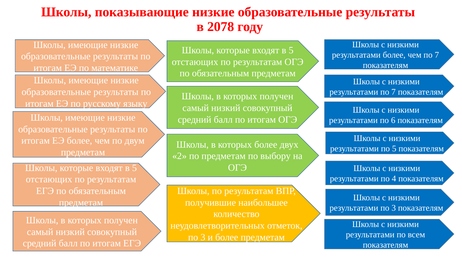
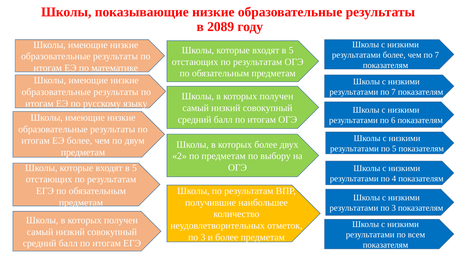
2078: 2078 -> 2089
